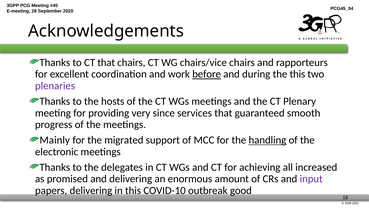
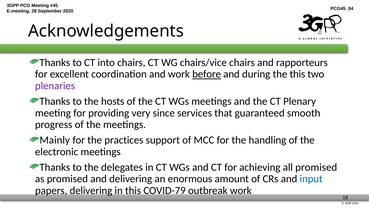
CT that: that -> into
migrated: migrated -> practices
handling underline: present -> none
all increased: increased -> promised
input colour: purple -> blue
COVID-10: COVID-10 -> COVID-79
outbreak good: good -> work
